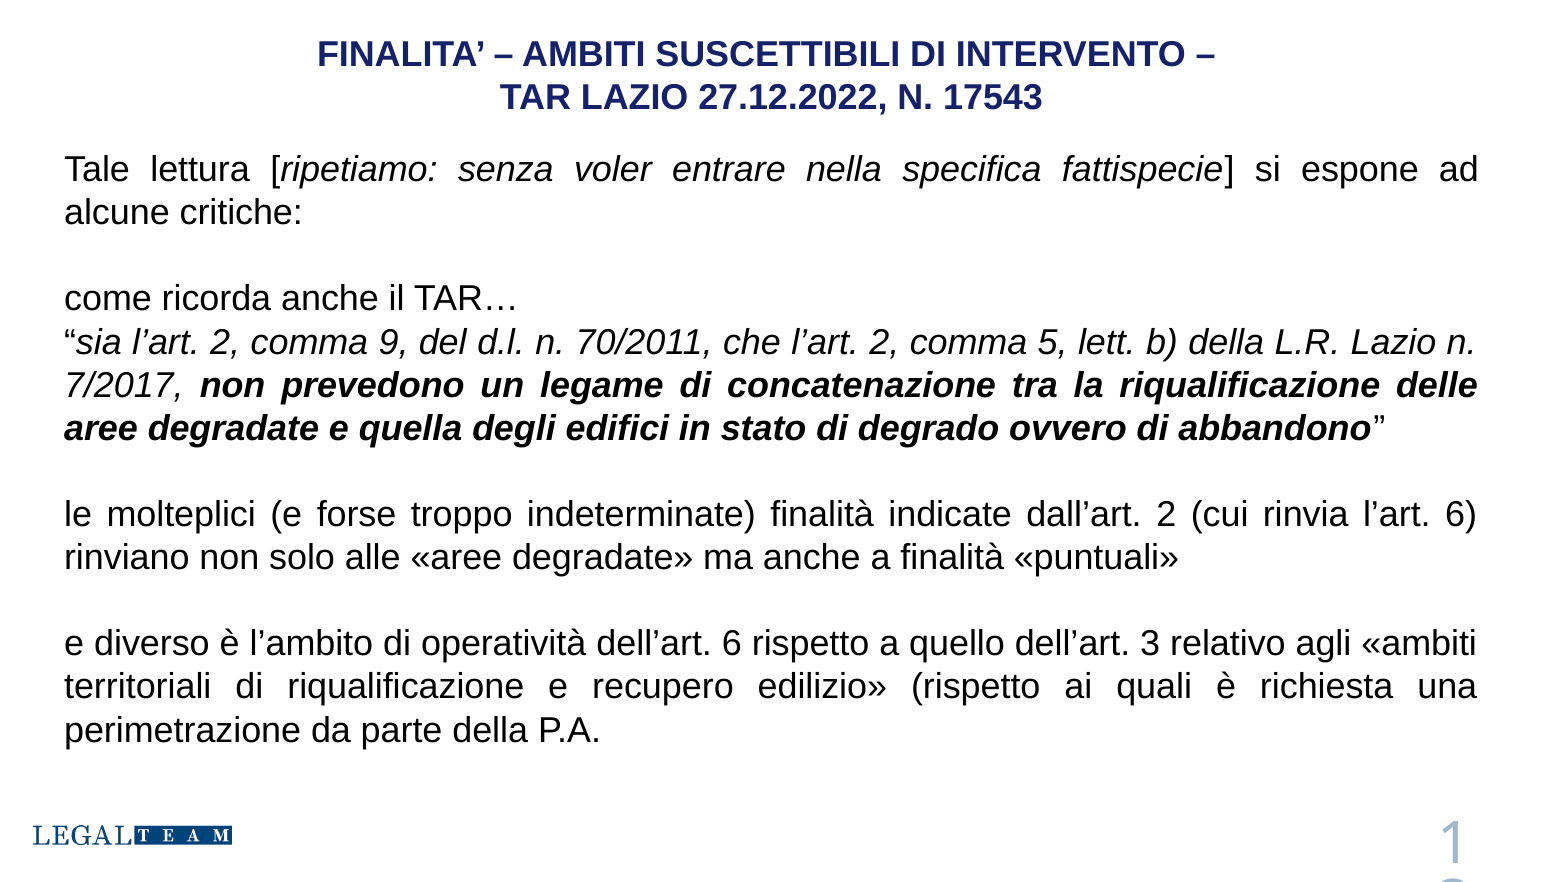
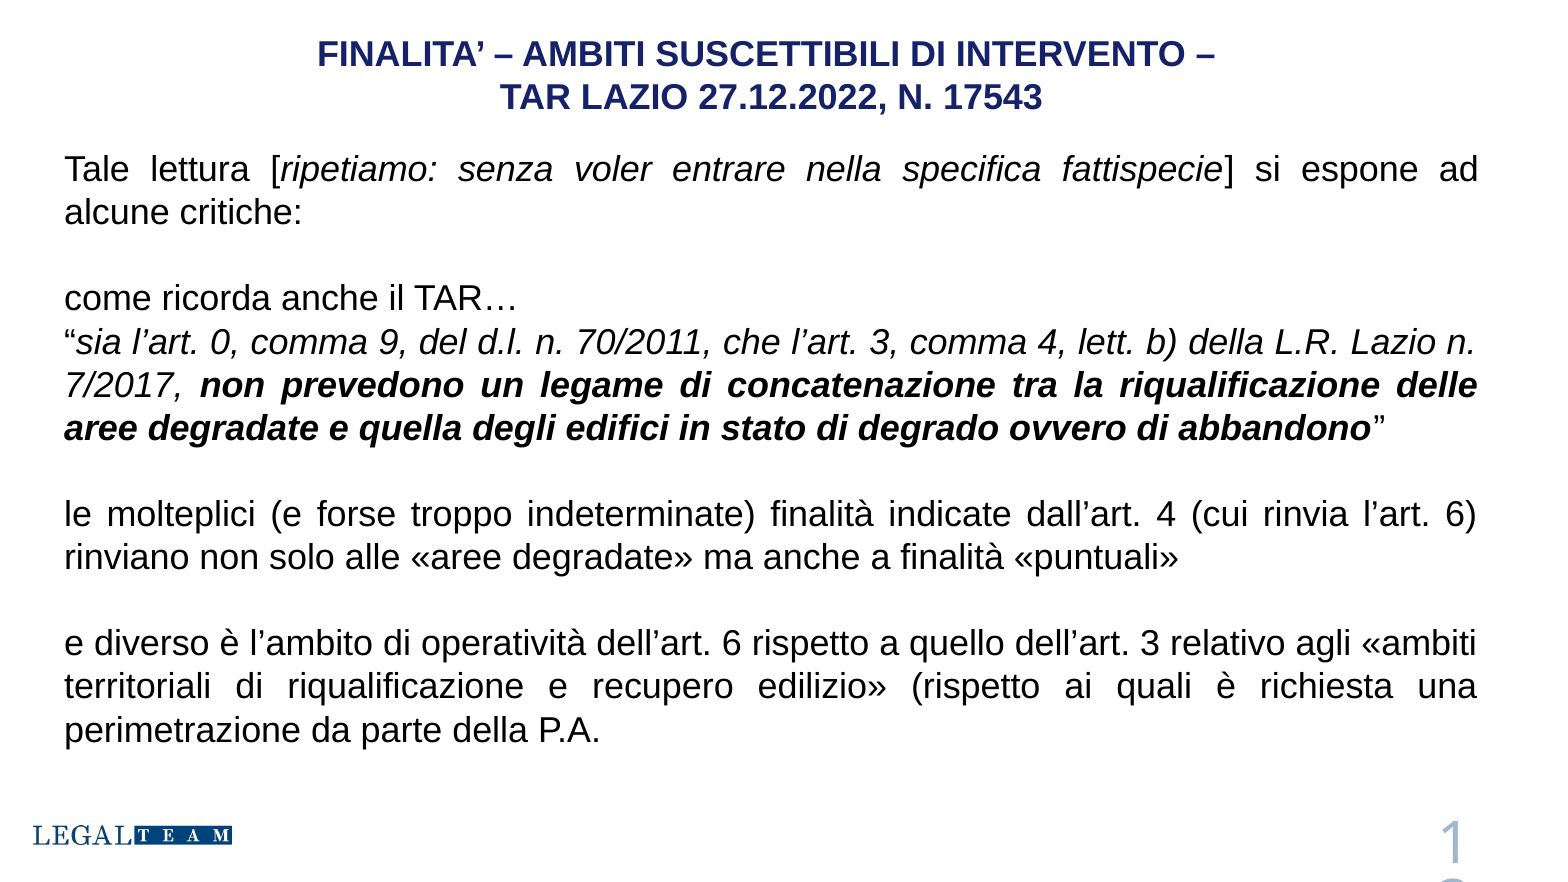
sia l’art 2: 2 -> 0
che l’art 2: 2 -> 3
comma 5: 5 -> 4
dall’art 2: 2 -> 4
